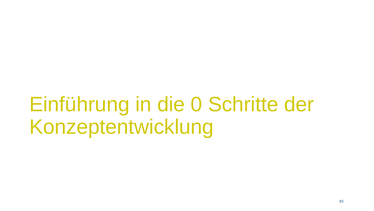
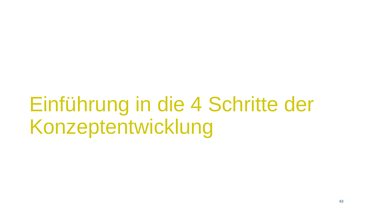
0: 0 -> 4
